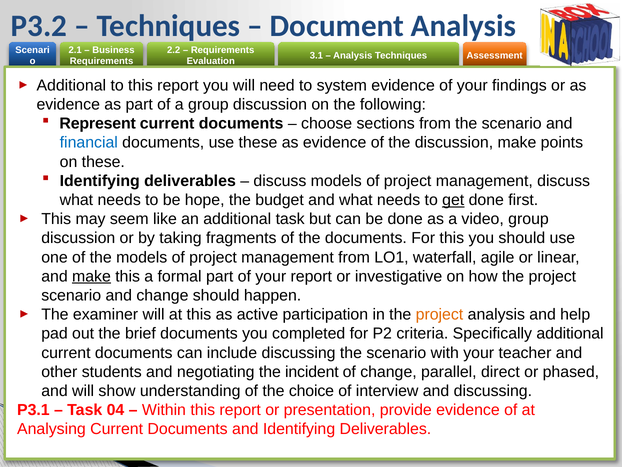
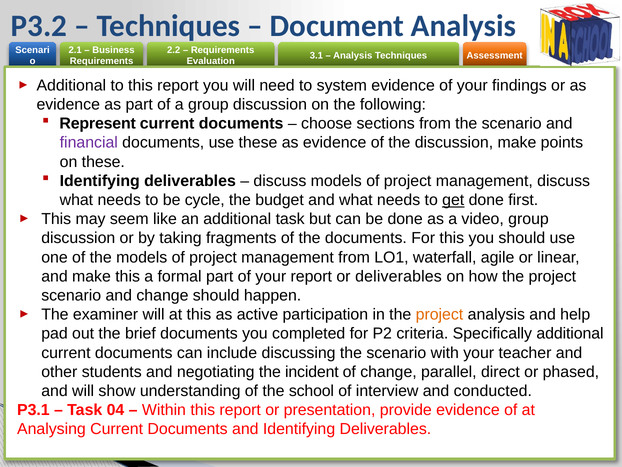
financial colour: blue -> purple
hope: hope -> cycle
make at (91, 276) underline: present -> none
or investigative: investigative -> deliverables
choice: choice -> school
and discussing: discussing -> conducted
